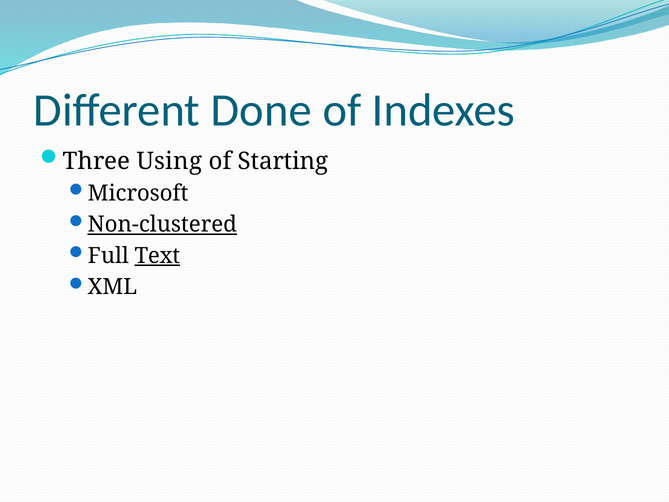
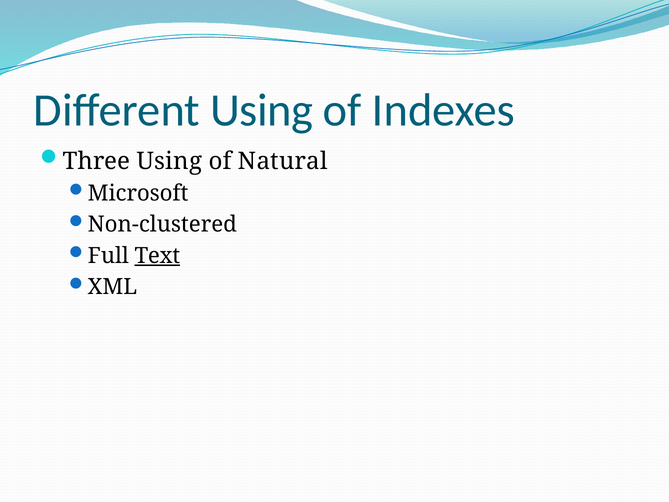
Different Done: Done -> Using
Starting: Starting -> Natural
Non-clustered underline: present -> none
